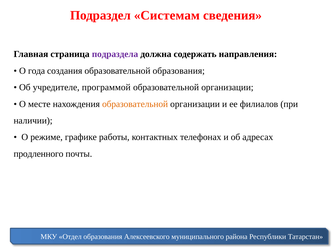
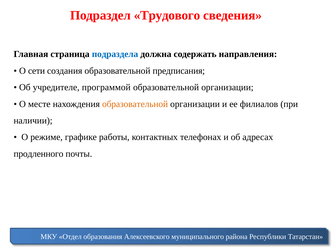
Системам: Системам -> Трудового
подраздела colour: purple -> blue
года: года -> сети
образовательной образования: образования -> предписания
